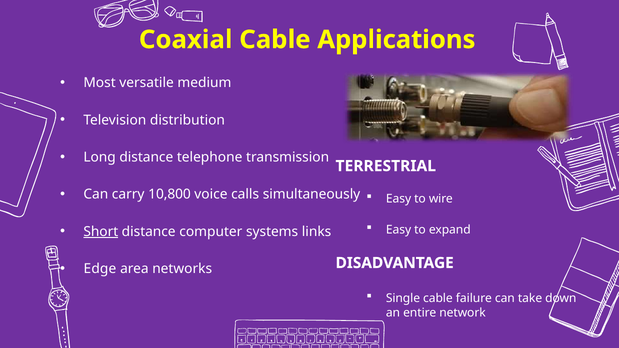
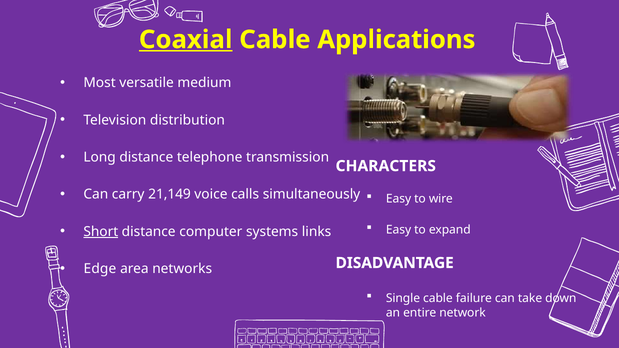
Coaxial underline: none -> present
TERRESTRIAL: TERRESTRIAL -> CHARACTERS
10,800: 10,800 -> 21,149
